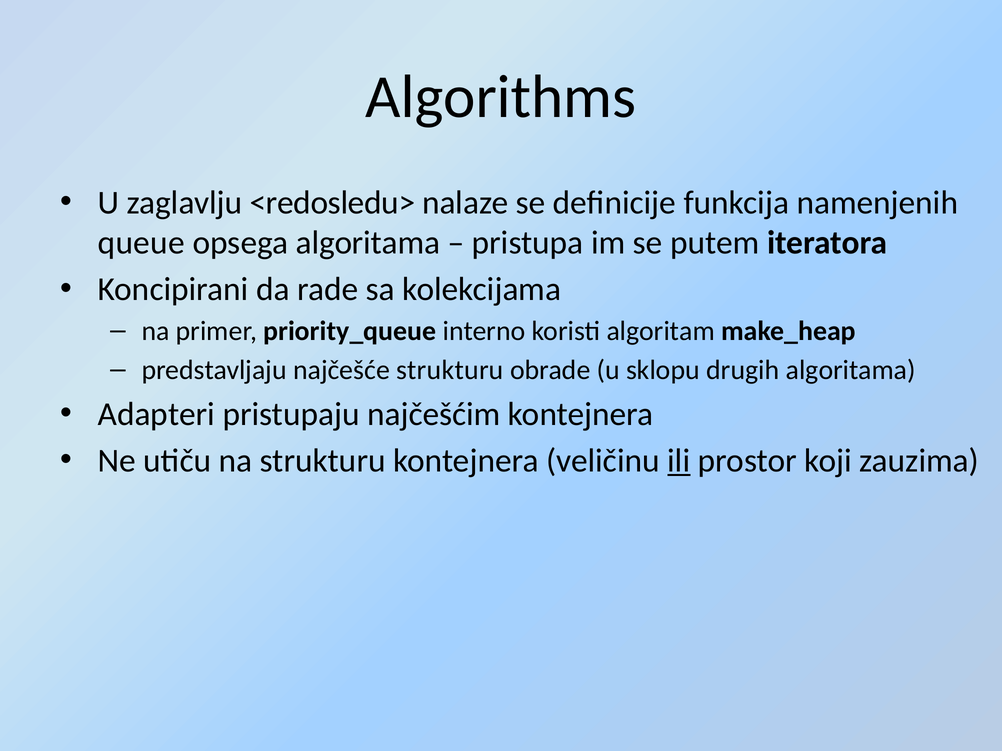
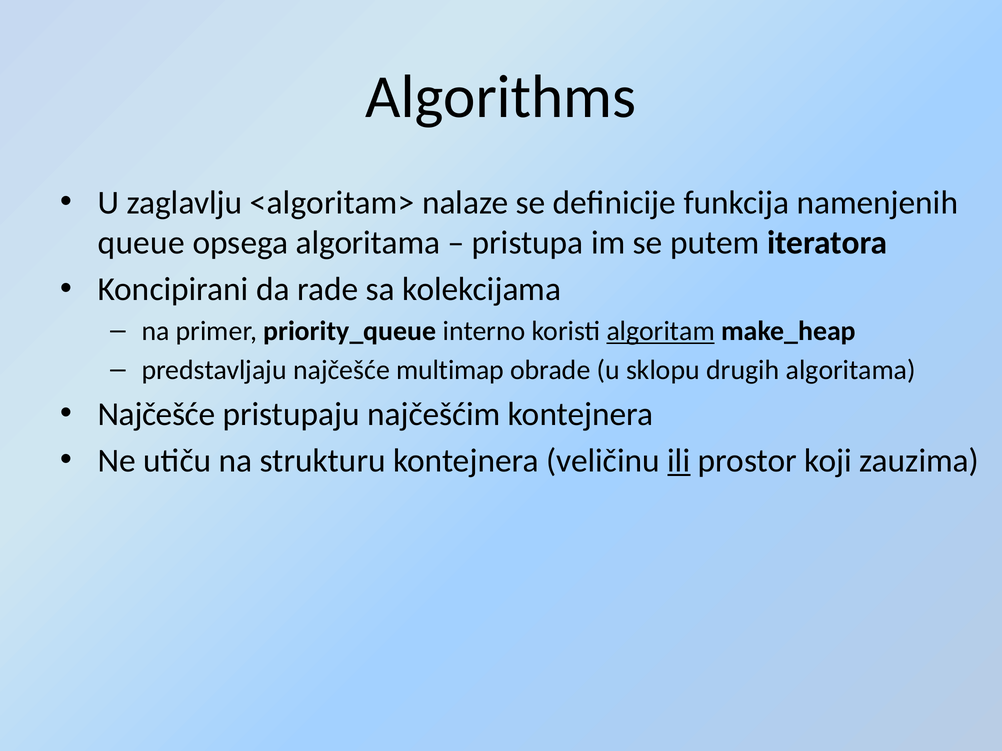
<redosledu>: <redosledu> -> <algoritam>
algoritam underline: none -> present
najčešće strukturu: strukturu -> multimap
Adapteri at (156, 414): Adapteri -> Najčešće
